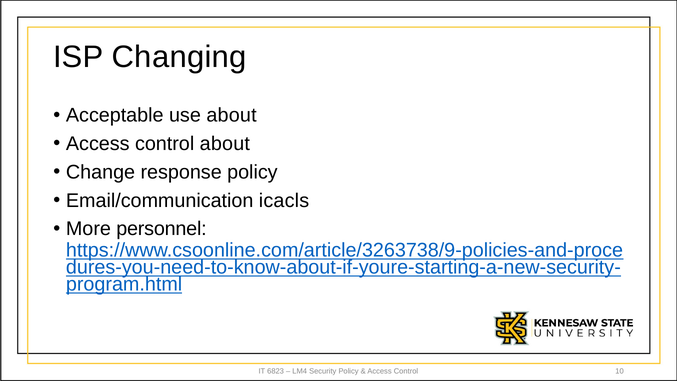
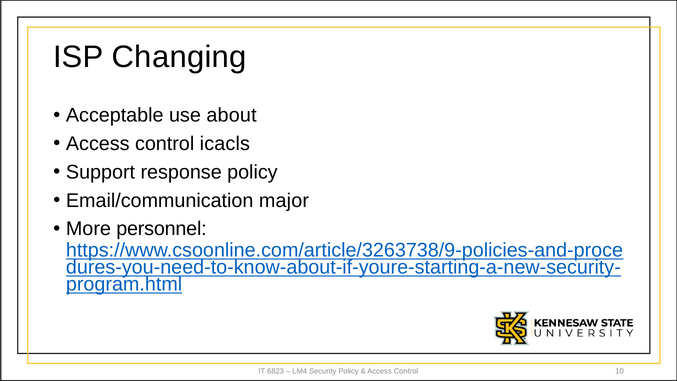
control about: about -> icacls
Change: Change -> Support
icacls: icacls -> major
